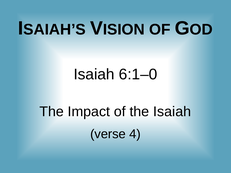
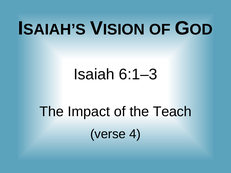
6:1–0: 6:1–0 -> 6:1–3
the Isaiah: Isaiah -> Teach
